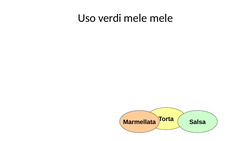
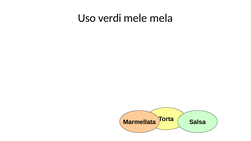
mele mele: mele -> mela
